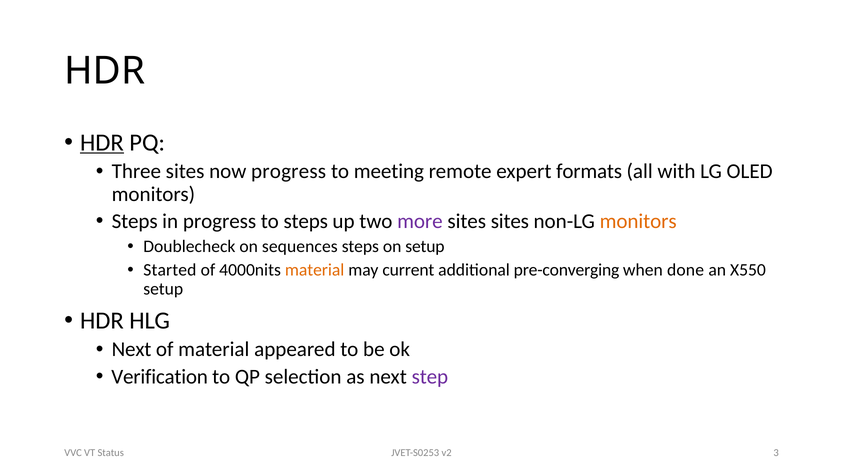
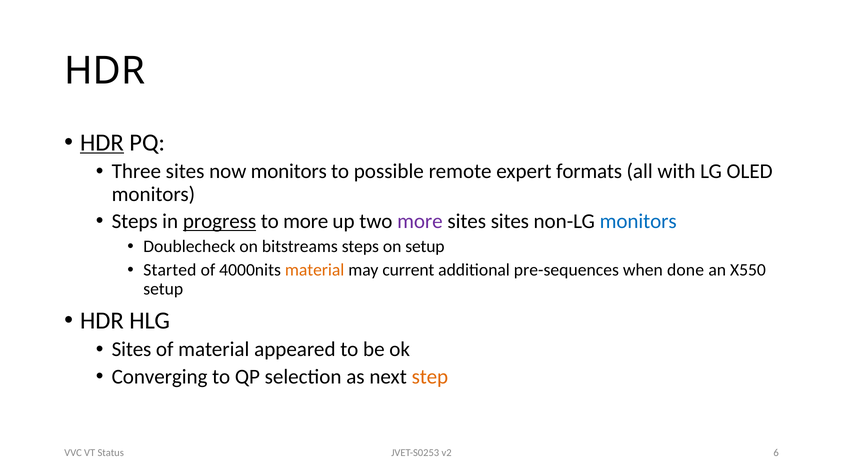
now progress: progress -> monitors
meeting: meeting -> possible
progress at (220, 221) underline: none -> present
to steps: steps -> more
monitors at (638, 221) colour: orange -> blue
sequences: sequences -> bitstreams
pre-converging: pre-converging -> pre-sequences
Next at (132, 350): Next -> Sites
Verification: Verification -> Converging
step colour: purple -> orange
3: 3 -> 6
